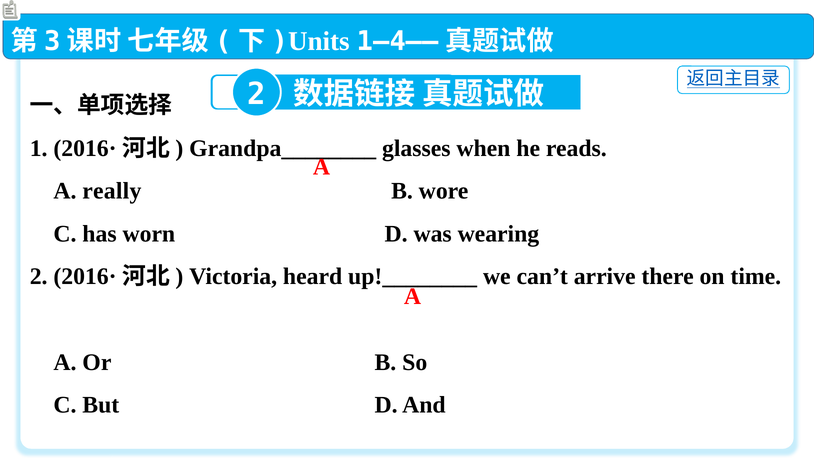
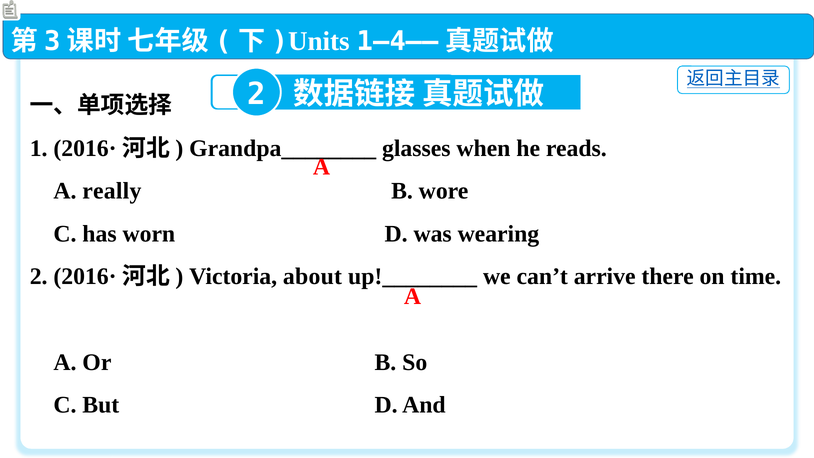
heard: heard -> about
